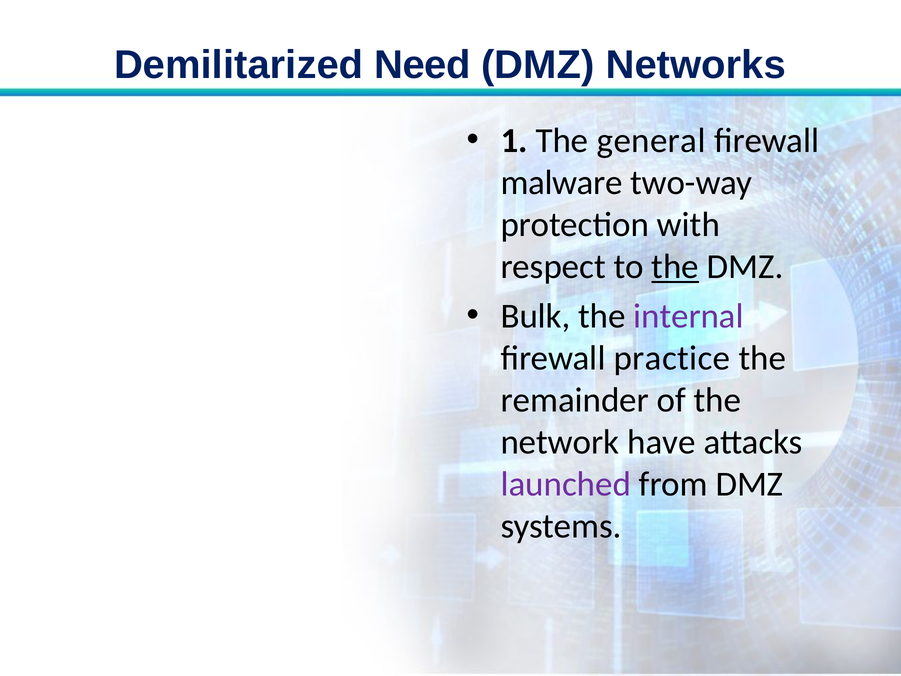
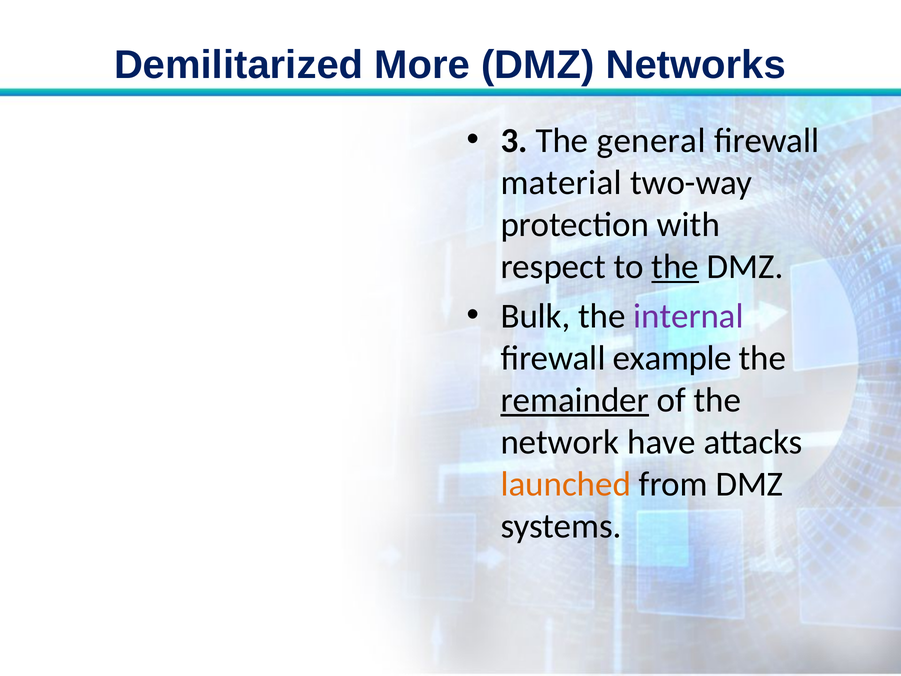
Need: Need -> More
1: 1 -> 3
malware: malware -> material
practice: practice -> example
remainder underline: none -> present
launched colour: purple -> orange
